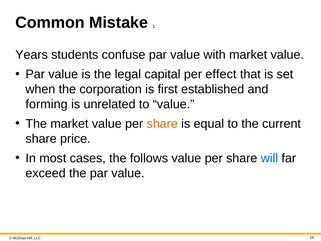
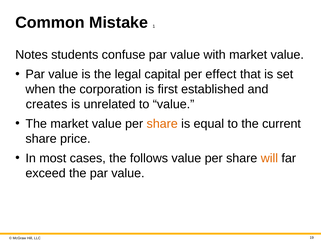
Years: Years -> Notes
forming: forming -> creates
will colour: blue -> orange
